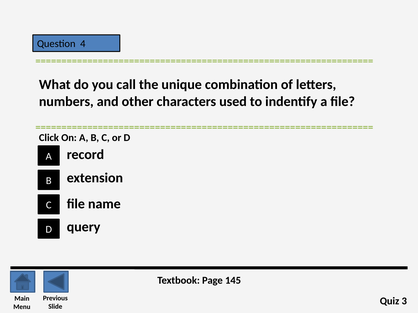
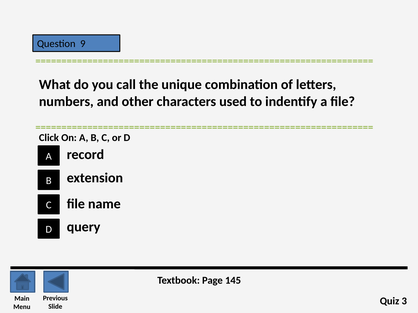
4: 4 -> 9
